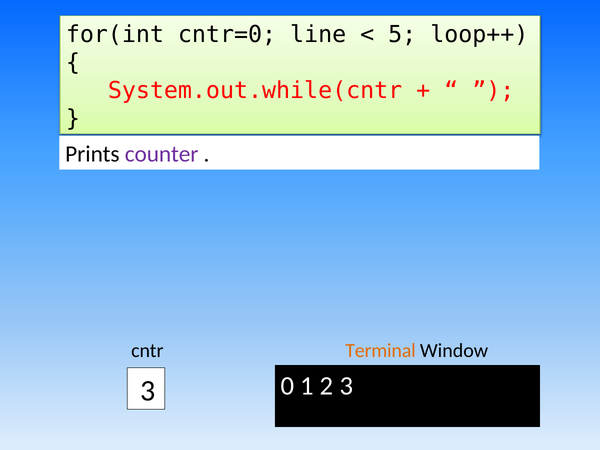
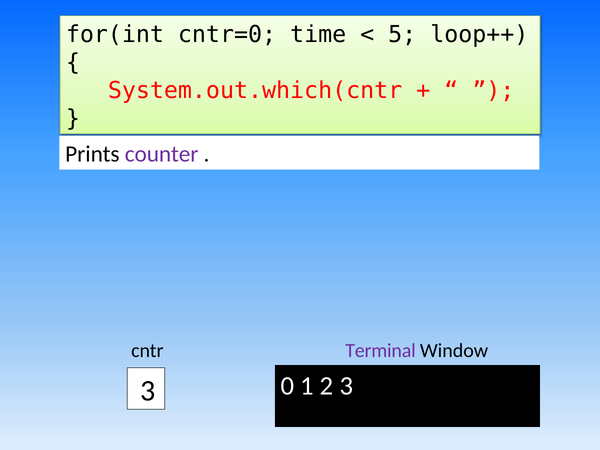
line: line -> time
System.out.while(cntr: System.out.while(cntr -> System.out.which(cntr
Terminal colour: orange -> purple
